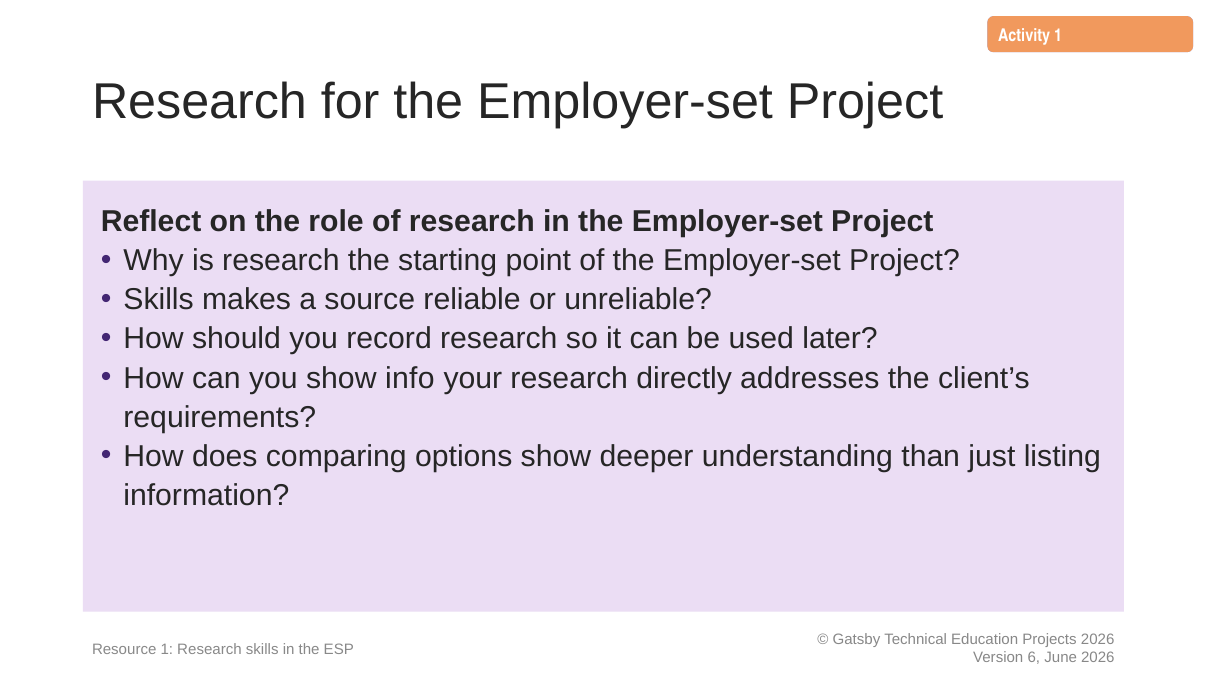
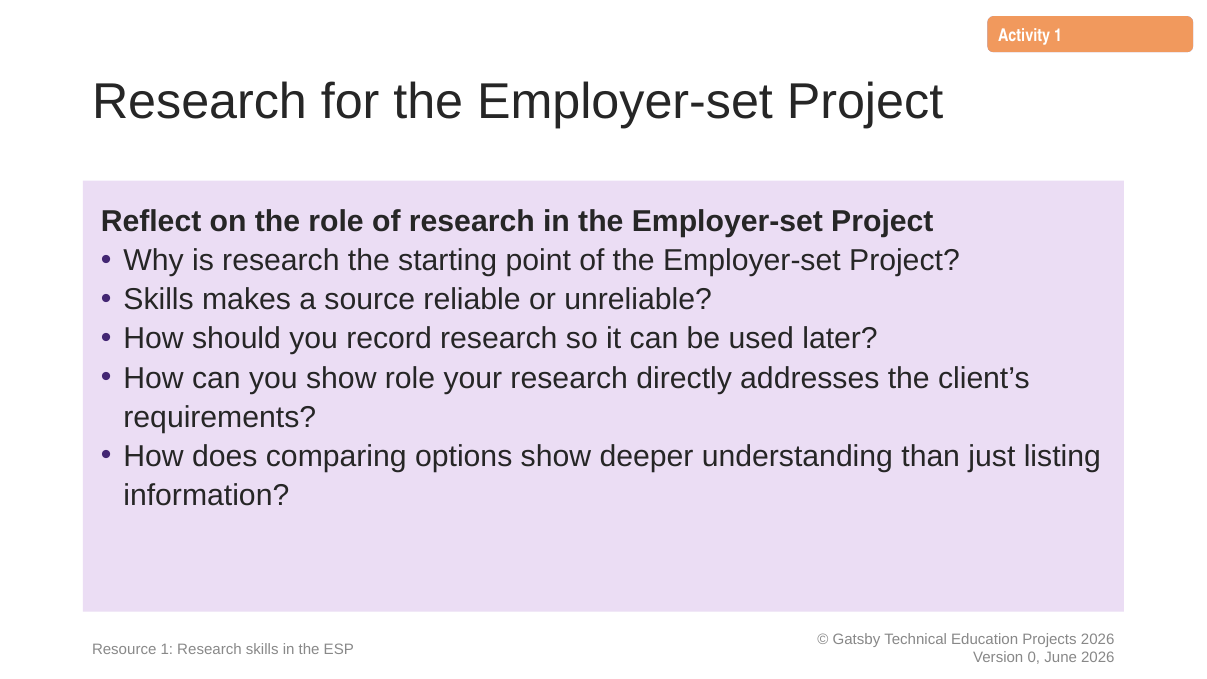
show info: info -> role
6: 6 -> 0
